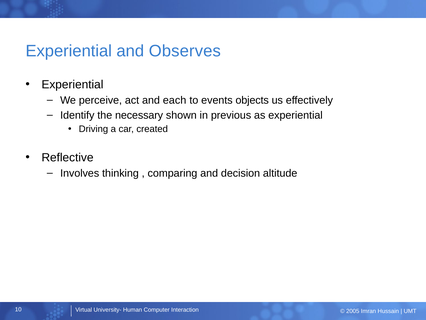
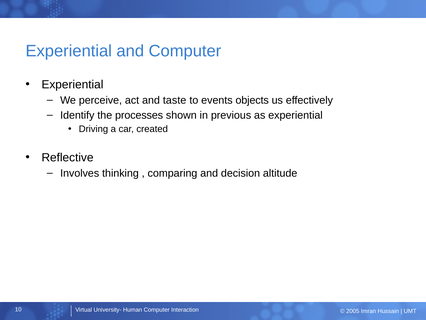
and Observes: Observes -> Computer
each: each -> taste
necessary: necessary -> processes
